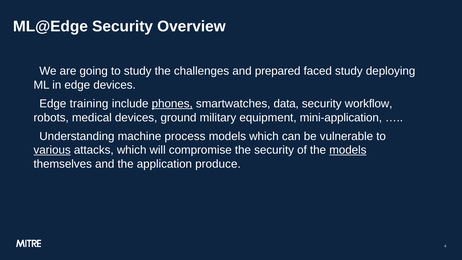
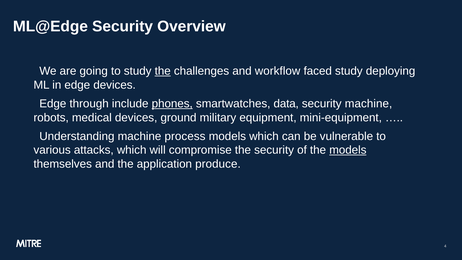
the at (163, 71) underline: none -> present
prepared: prepared -> workflow
training: training -> through
security workflow: workflow -> machine
mini-application: mini-application -> mini-equipment
various underline: present -> none
